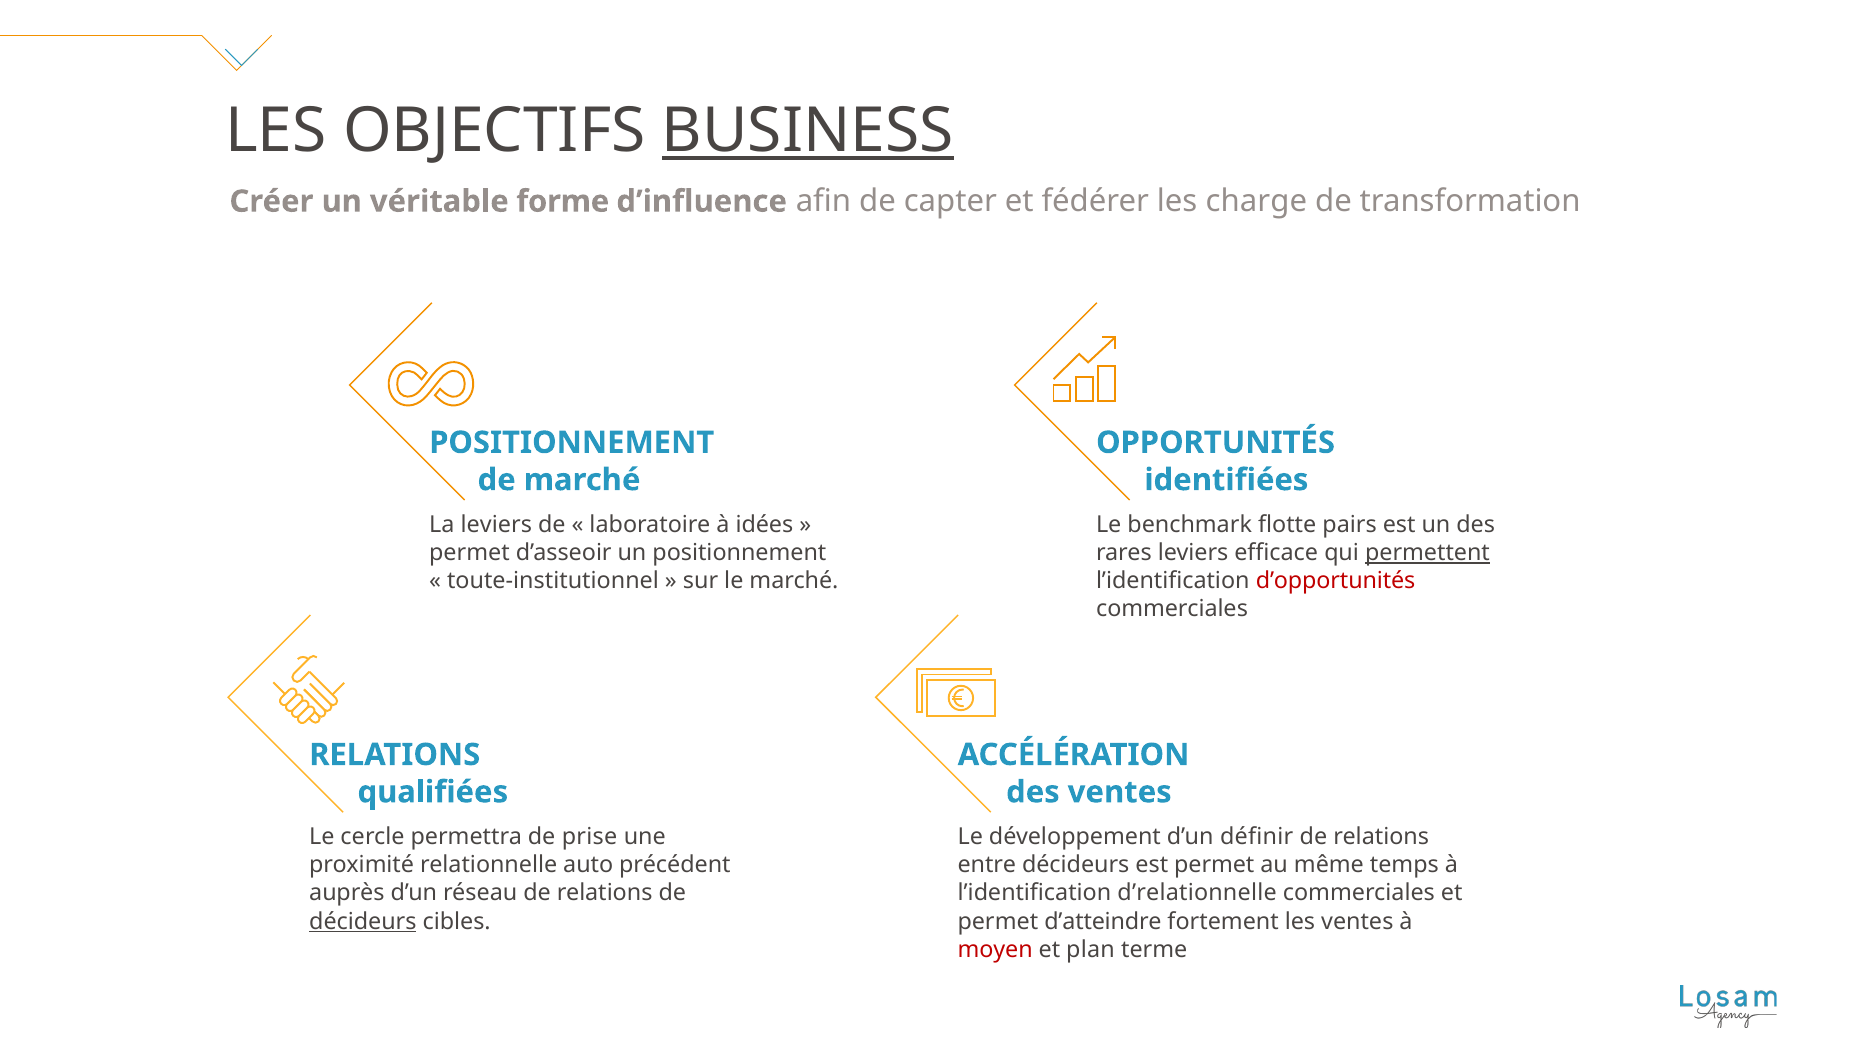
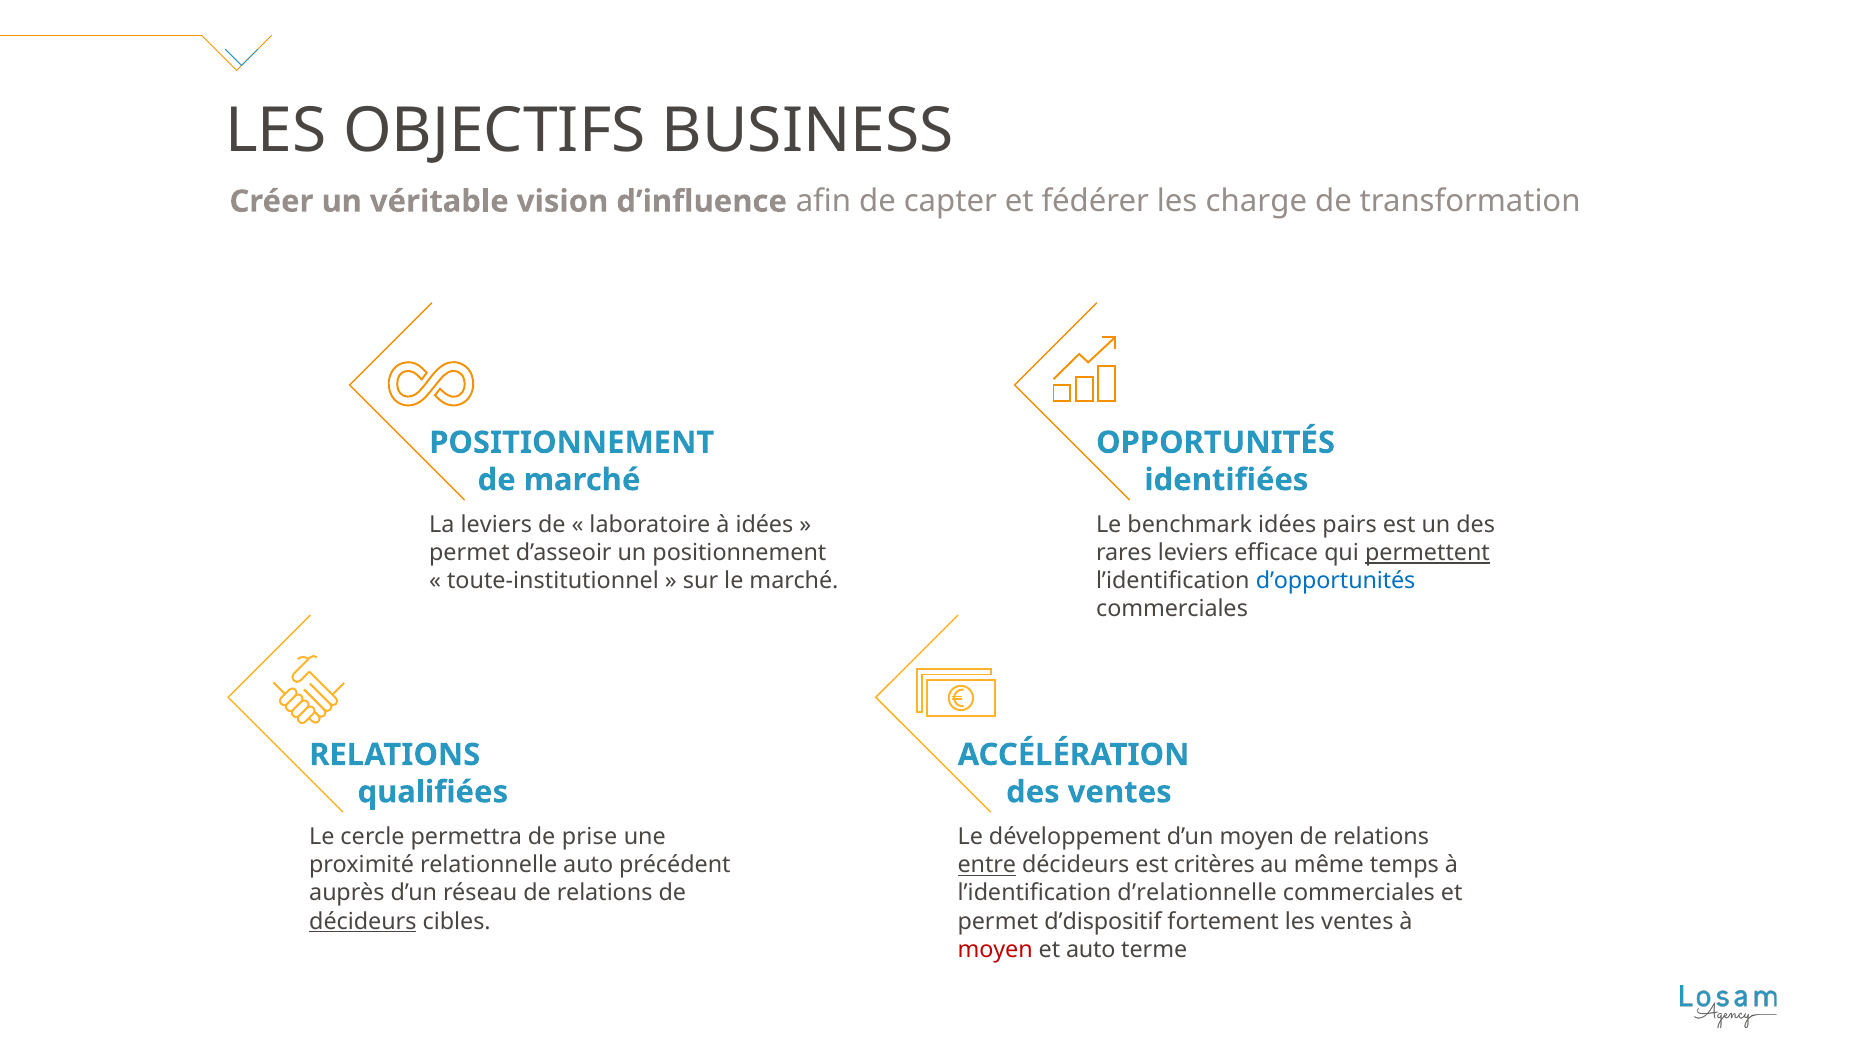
BUSINESS underline: present -> none
forme: forme -> vision
benchmark flotte: flotte -> idées
d’opportunités colour: red -> blue
d’un définir: définir -> moyen
entre underline: none -> present
est permet: permet -> critères
d’atteindre: d’atteindre -> d’dispositif
et plan: plan -> auto
